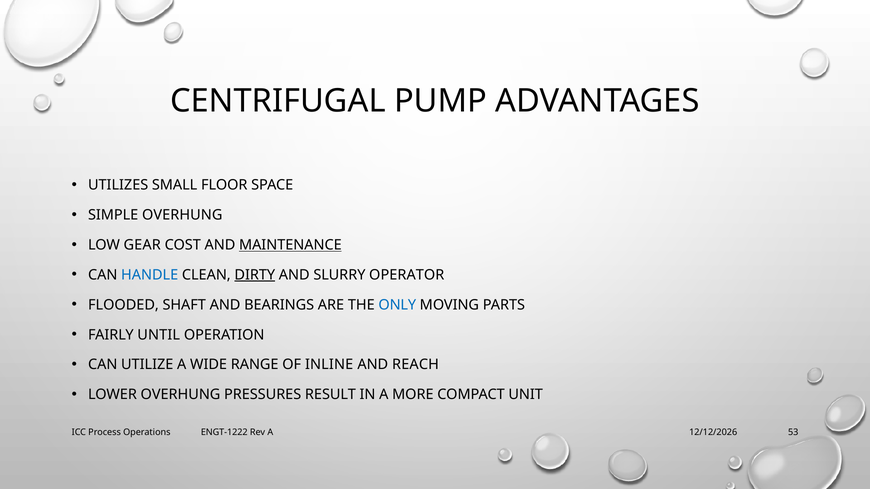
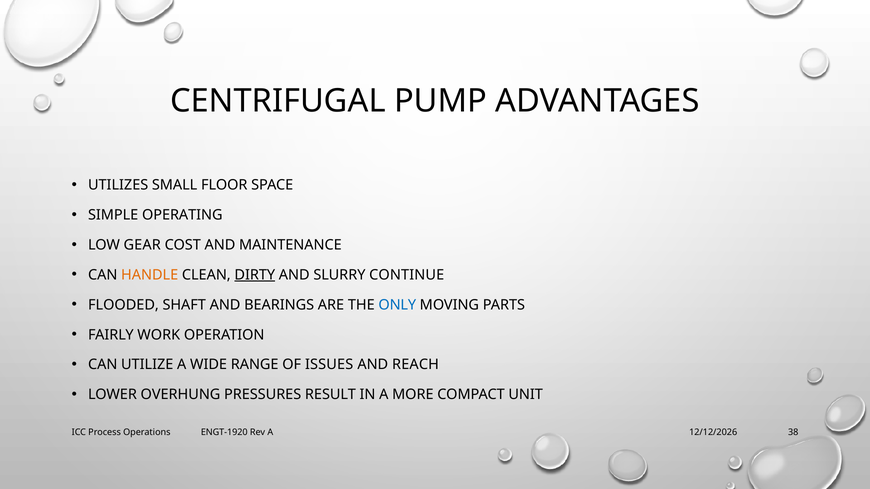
SIMPLE OVERHUNG: OVERHUNG -> OPERATING
MAINTENANCE underline: present -> none
HANDLE colour: blue -> orange
OPERATOR: OPERATOR -> CONTINUE
UNTIL: UNTIL -> WORK
INLINE: INLINE -> ISSUES
ENGT-1222: ENGT-1222 -> ENGT-1920
53: 53 -> 38
